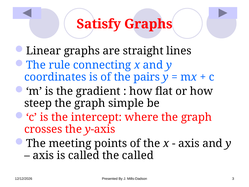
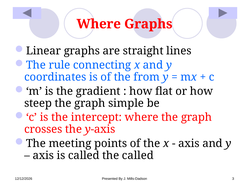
Satisfy at (99, 24): Satisfy -> Where
pairs: pairs -> from
